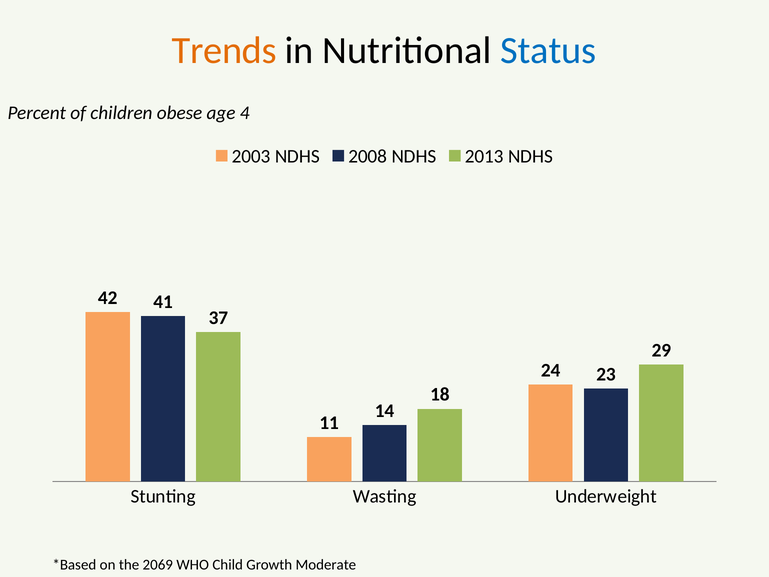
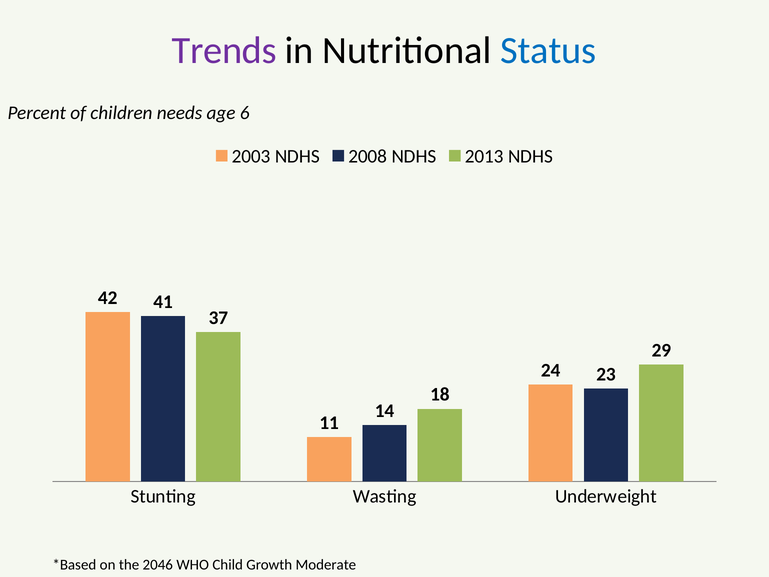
Trends colour: orange -> purple
obese: obese -> needs
4: 4 -> 6
2069: 2069 -> 2046
